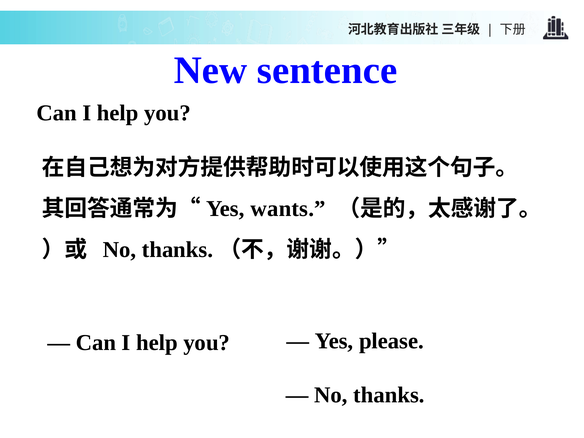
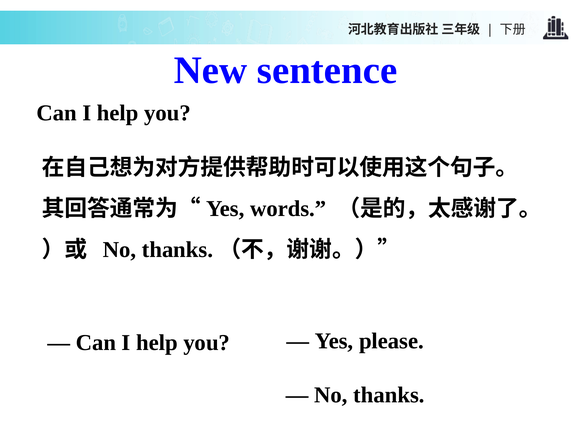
wants: wants -> words
